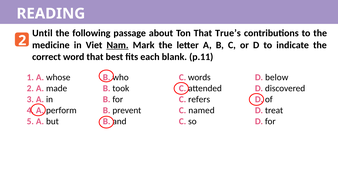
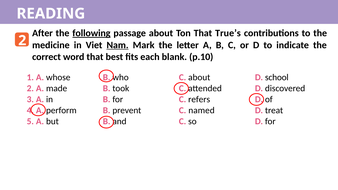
Until: Until -> After
following underline: none -> present
p.11: p.11 -> p.10
C words: words -> about
below: below -> school
